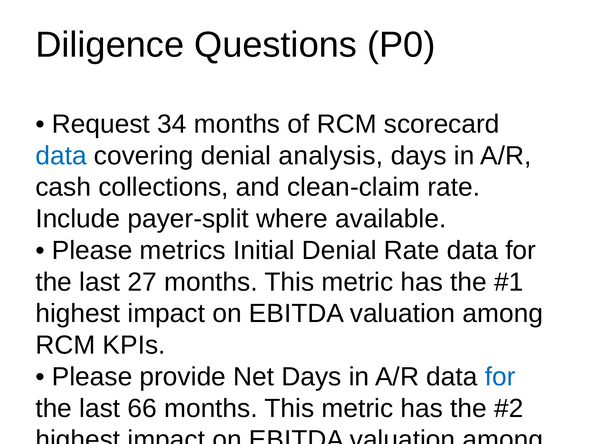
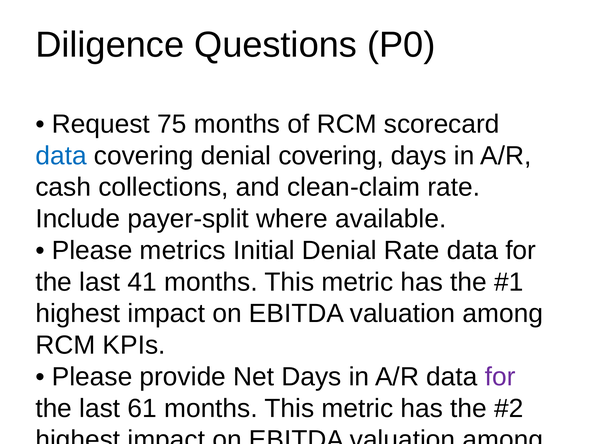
34: 34 -> 75
denial analysis: analysis -> covering
27: 27 -> 41
for at (500, 377) colour: blue -> purple
66: 66 -> 61
